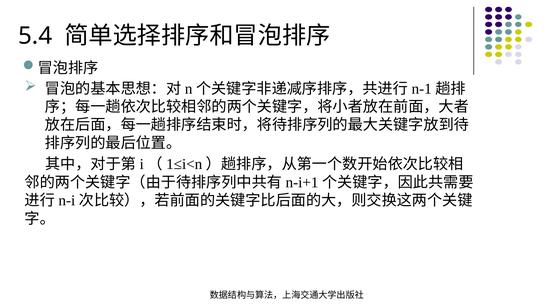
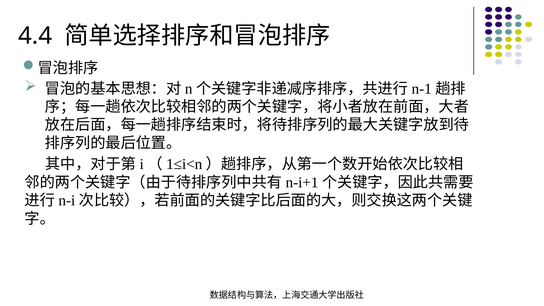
5.4: 5.4 -> 4.4
